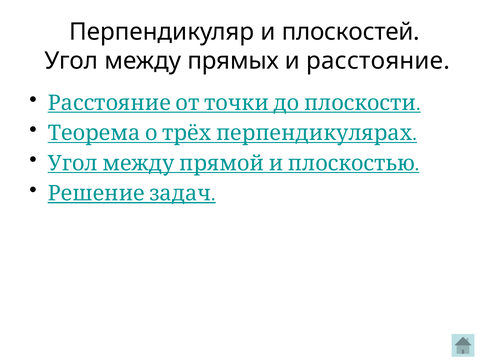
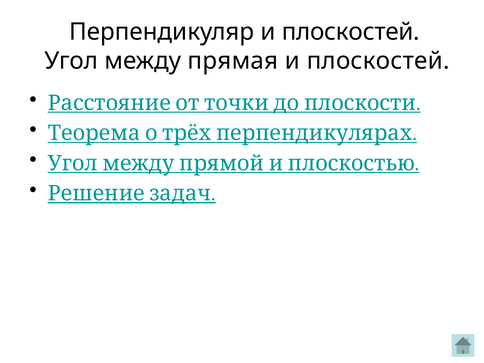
прямых: прямых -> прямая
расстояние at (378, 61): расстояние -> плоскостей
